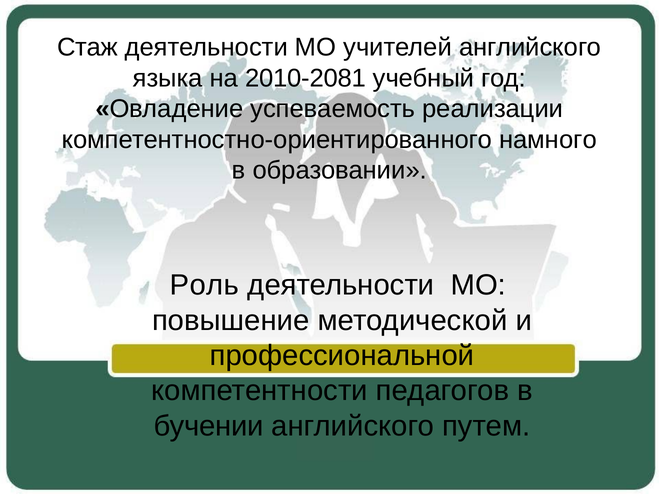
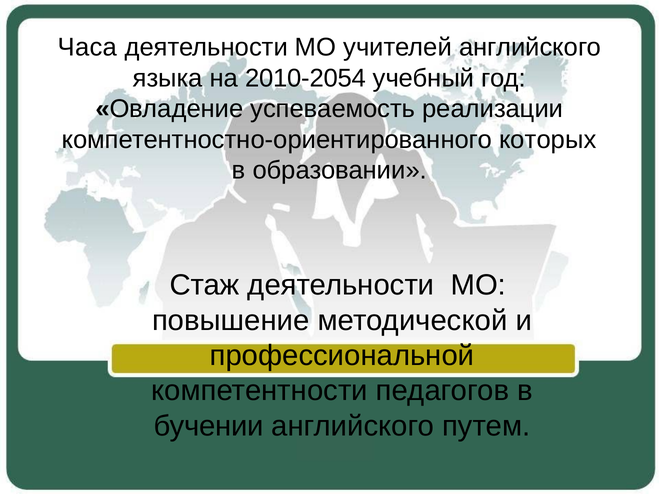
Стаж: Стаж -> Часа
2010-2081: 2010-2081 -> 2010-2054
намного: намного -> которых
Роль: Роль -> Стаж
